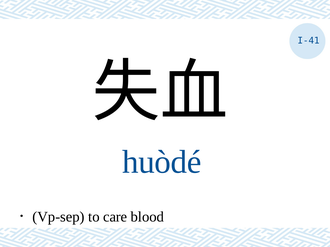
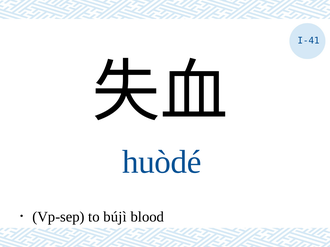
care: care -> bújì
